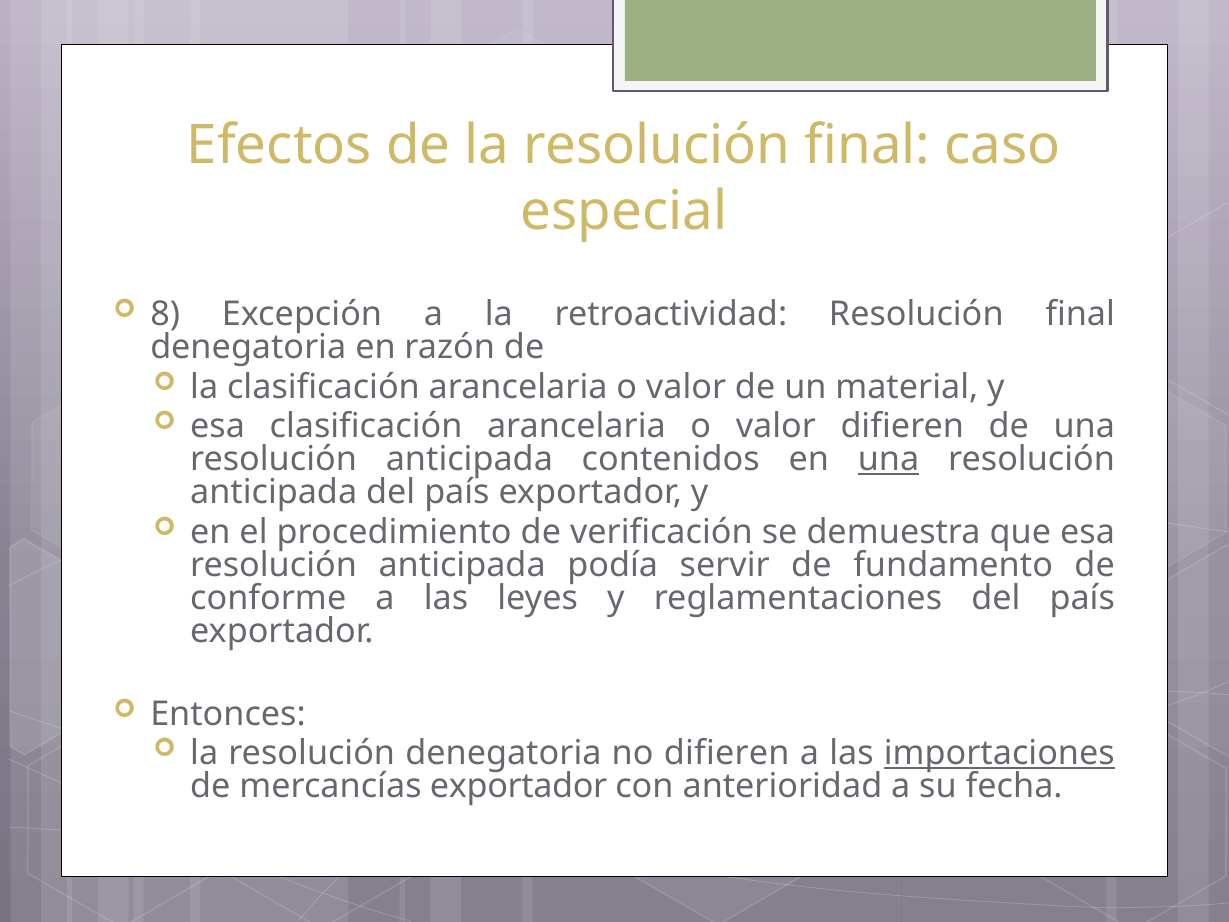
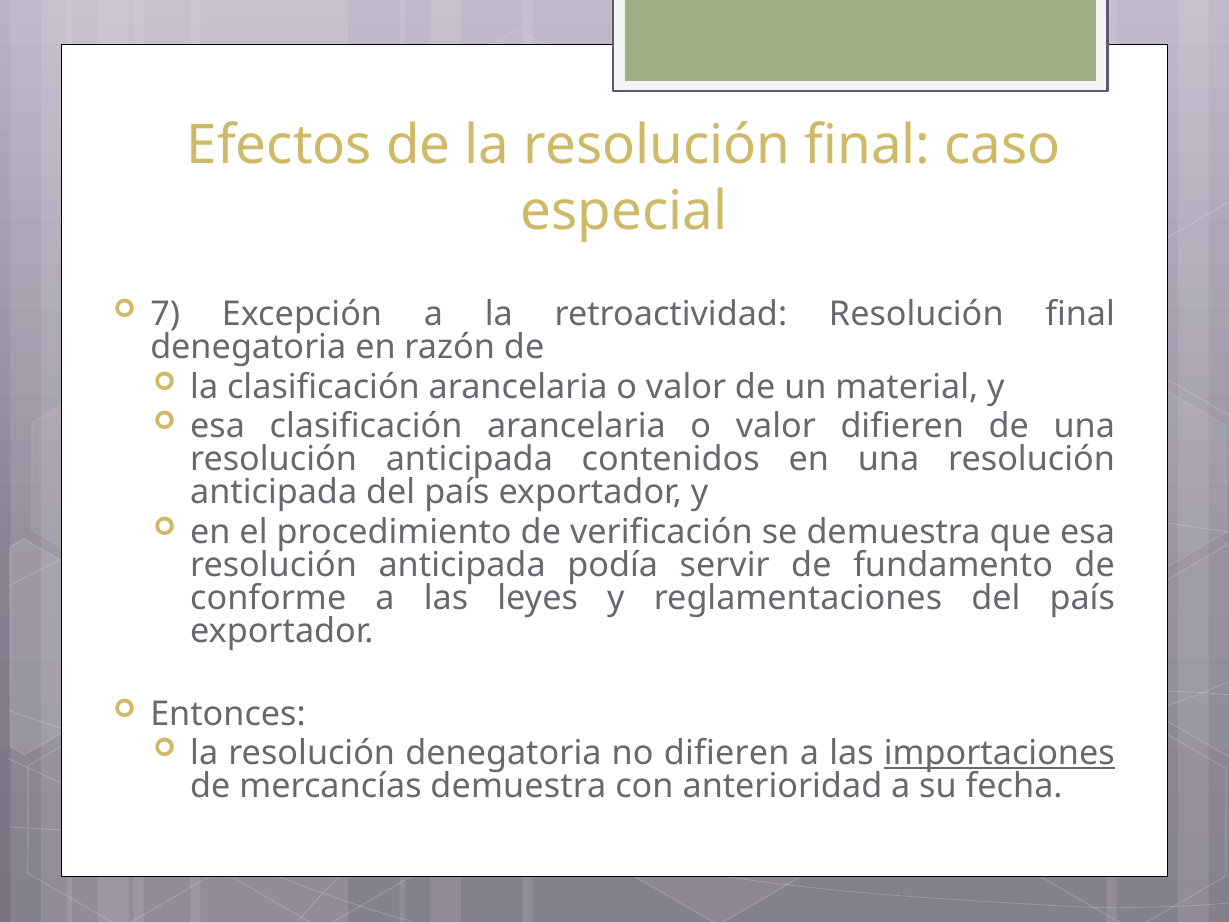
8: 8 -> 7
una at (889, 459) underline: present -> none
mercancías exportador: exportador -> demuestra
